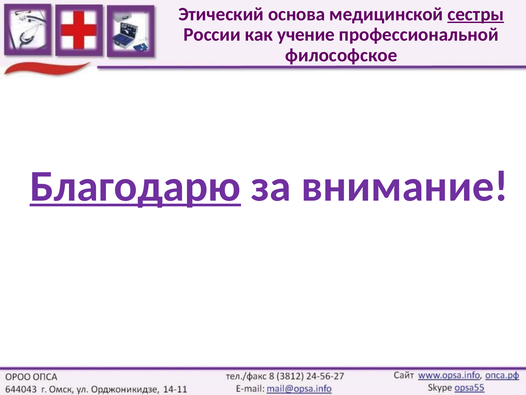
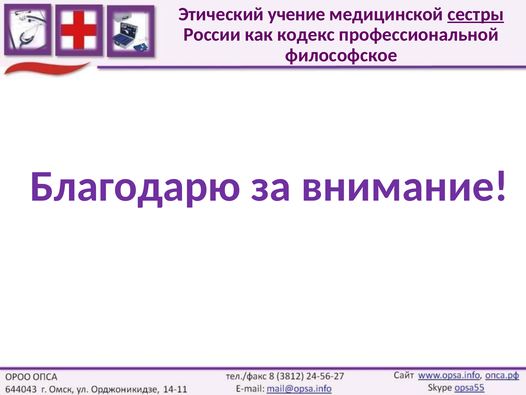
основа: основа -> учение
учение: учение -> кодекс
Благодарю underline: present -> none
